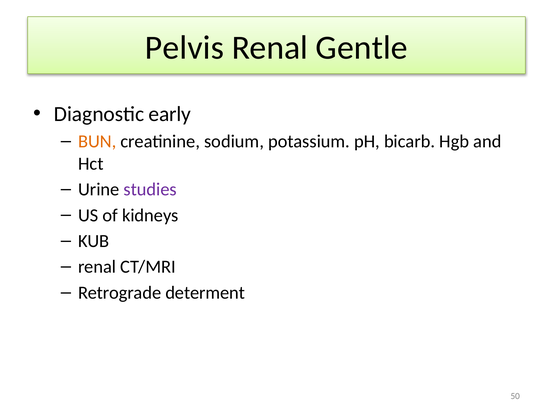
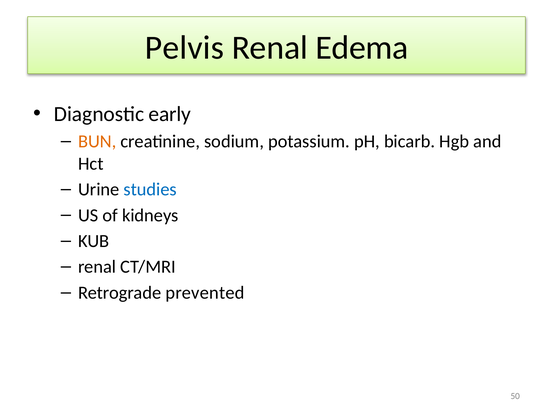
Gentle: Gentle -> Edema
studies colour: purple -> blue
determent: determent -> prevented
